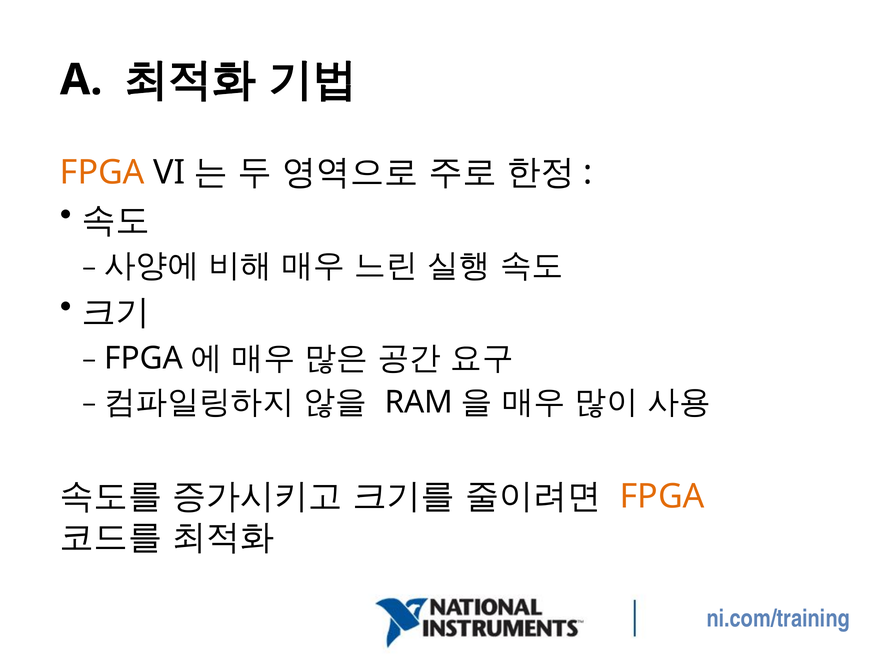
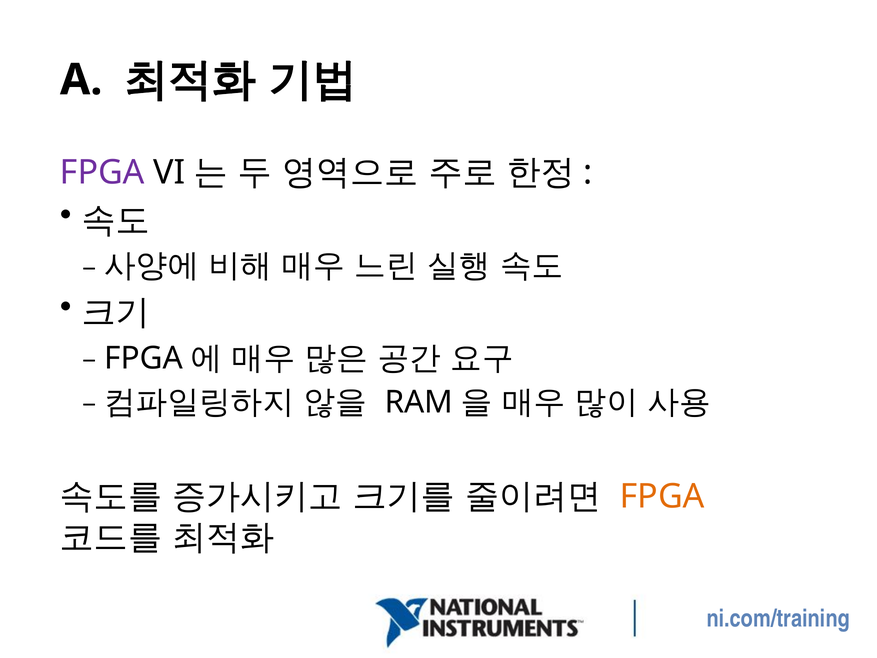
FPGA at (102, 172) colour: orange -> purple
